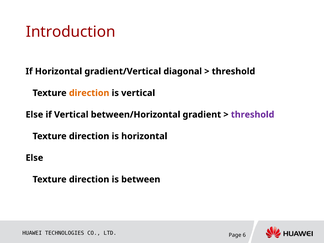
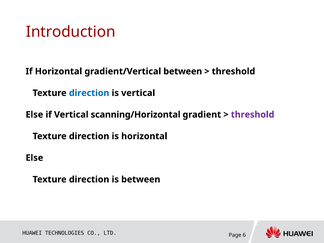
gradient/Vertical diagonal: diagonal -> between
direction at (89, 93) colour: orange -> blue
between/Horizontal: between/Horizontal -> scanning/Horizontal
